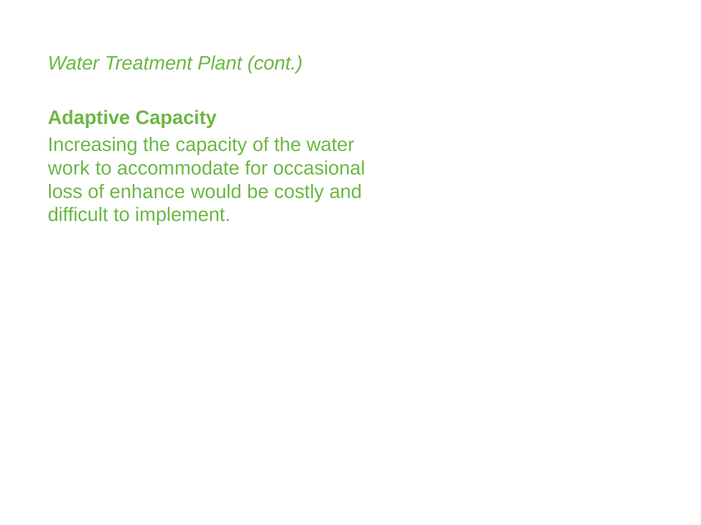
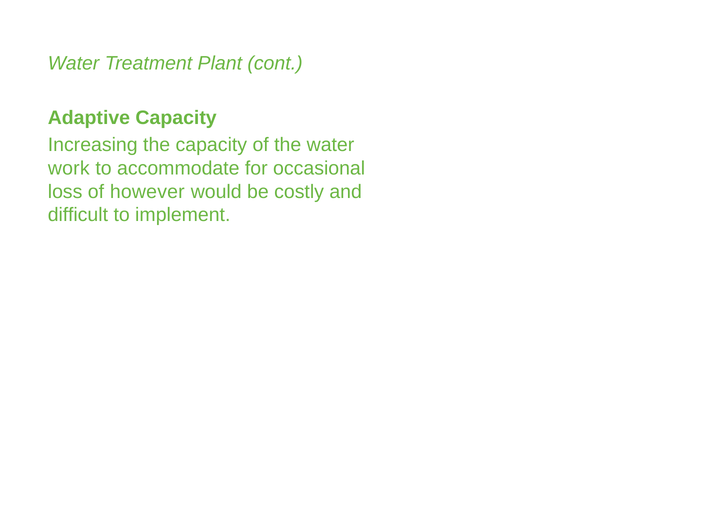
enhance: enhance -> however
